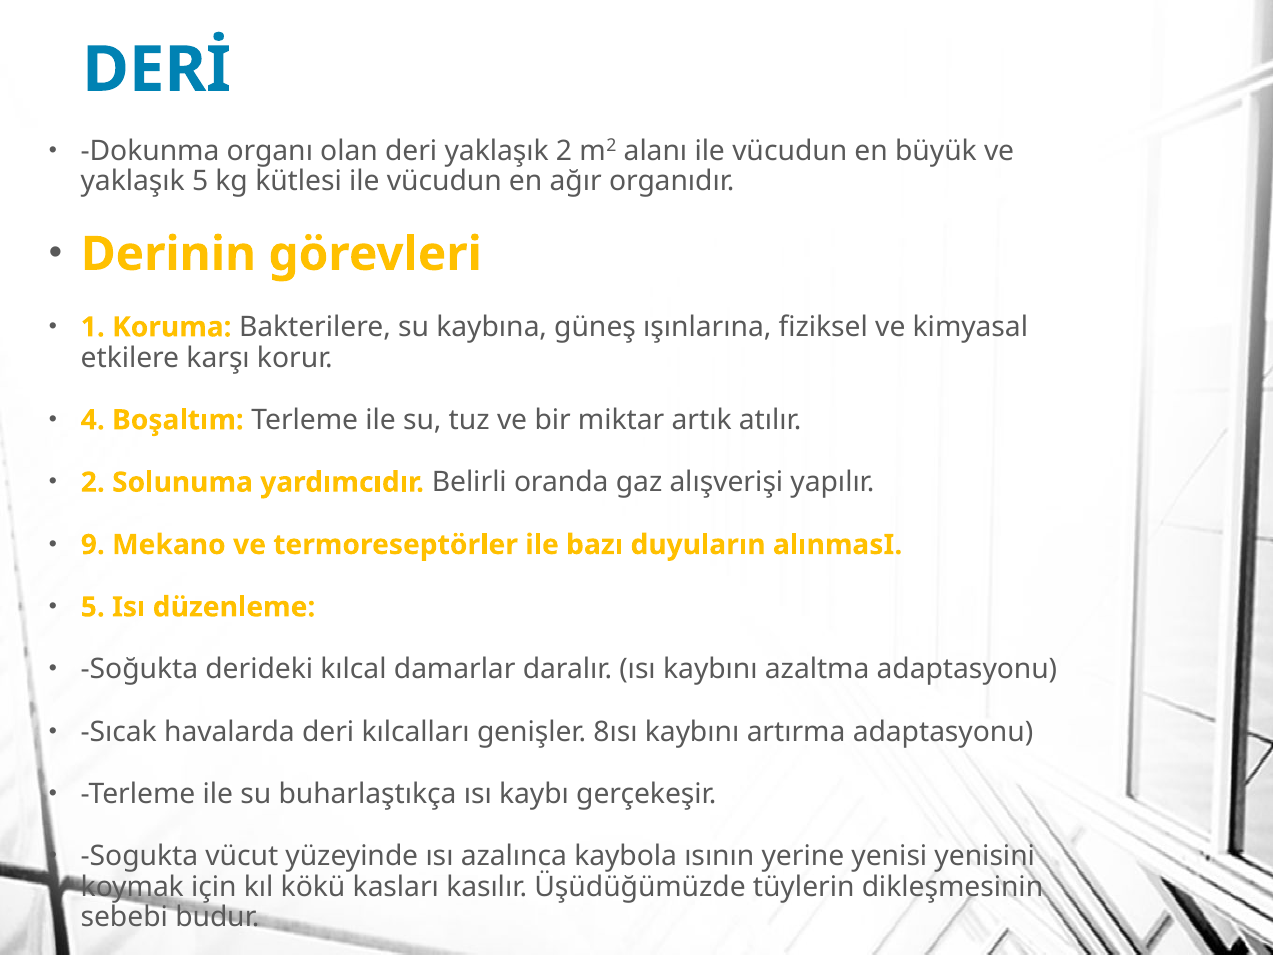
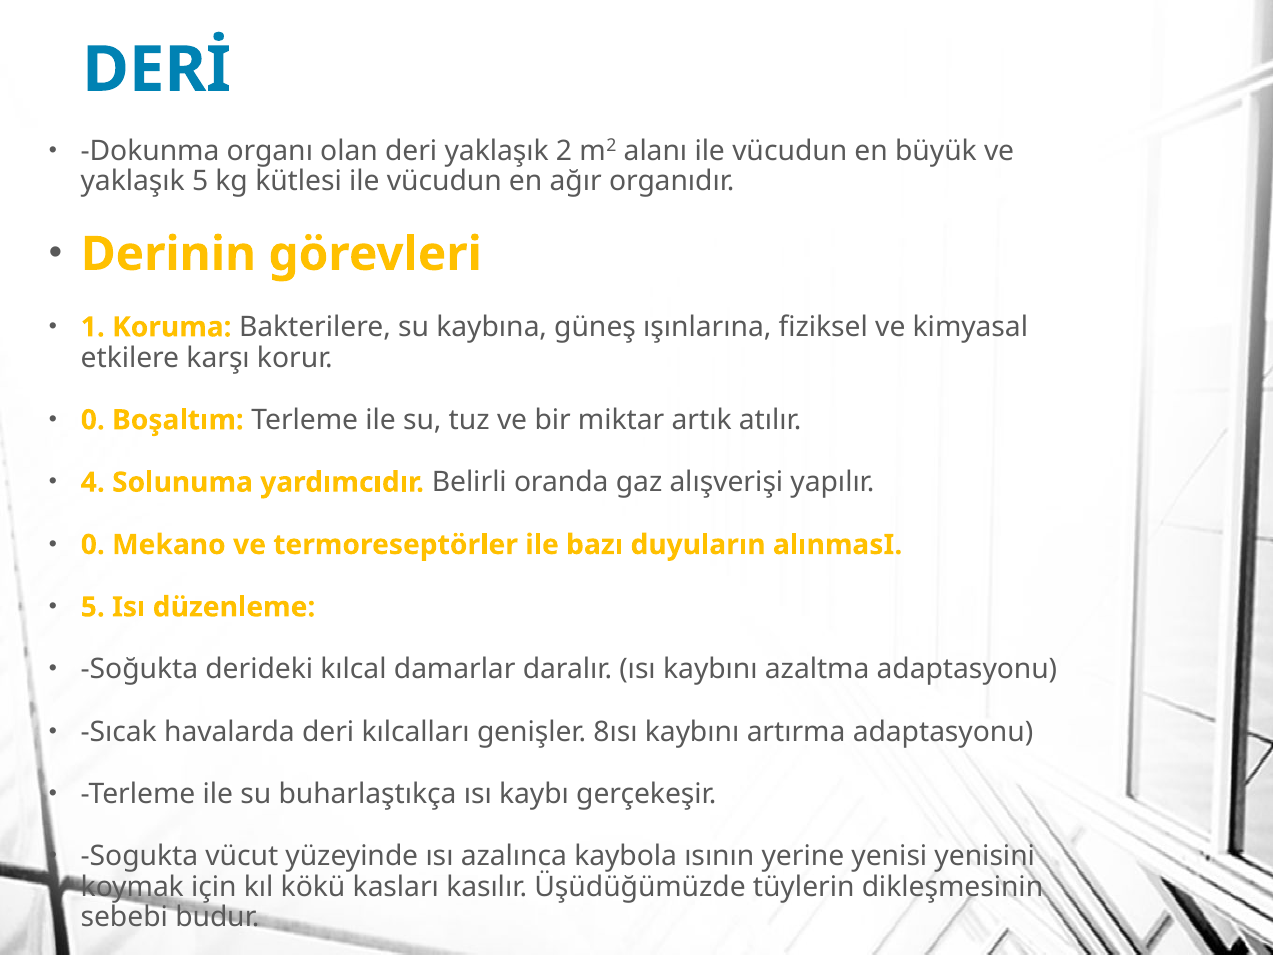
4 at (93, 420): 4 -> 0
2 at (93, 482): 2 -> 4
9 at (93, 545): 9 -> 0
